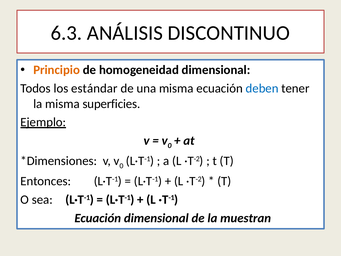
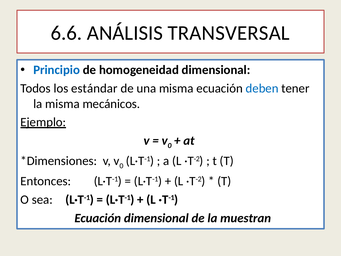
6.3: 6.3 -> 6.6
DISCONTINUO: DISCONTINUO -> TRANSVERSAL
Principio colour: orange -> blue
superficies: superficies -> mecánicos
